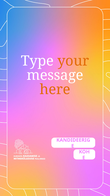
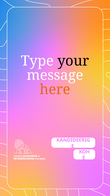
your colour: orange -> black
